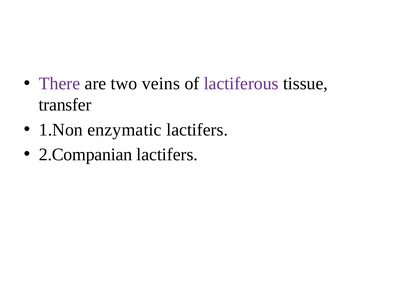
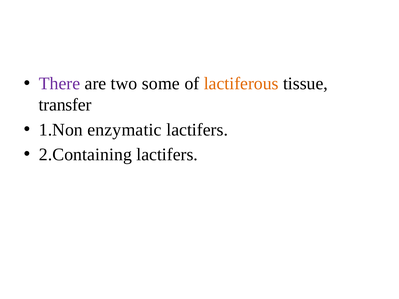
veins: veins -> some
lactiferous colour: purple -> orange
2.Companian: 2.Companian -> 2.Containing
